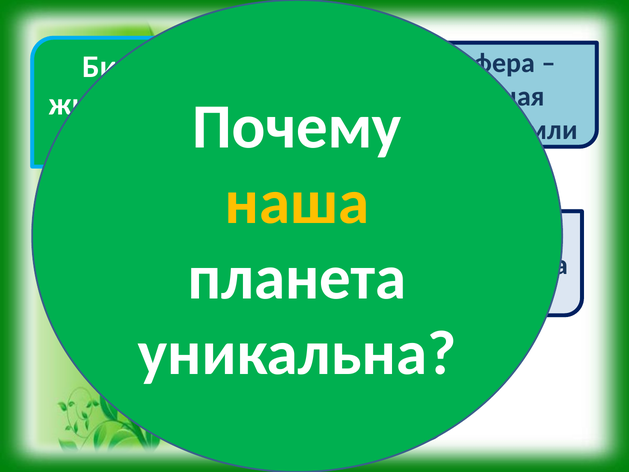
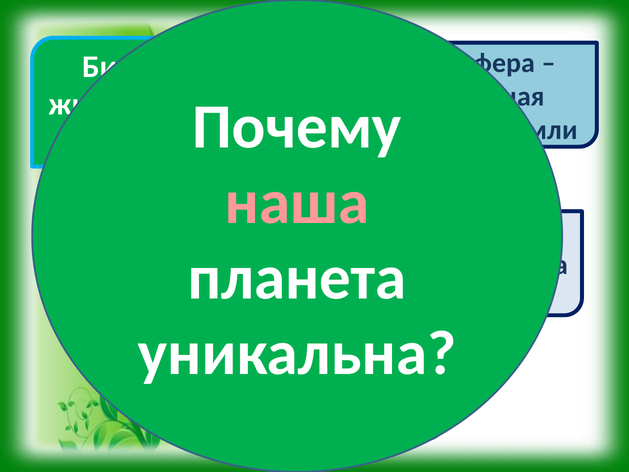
наша colour: yellow -> pink
